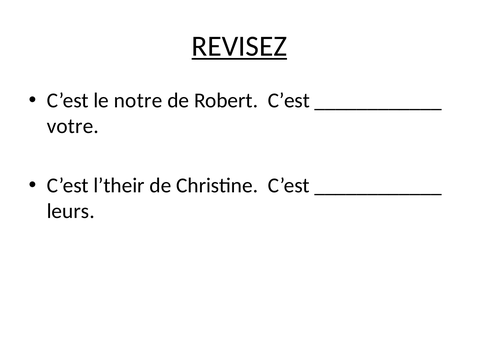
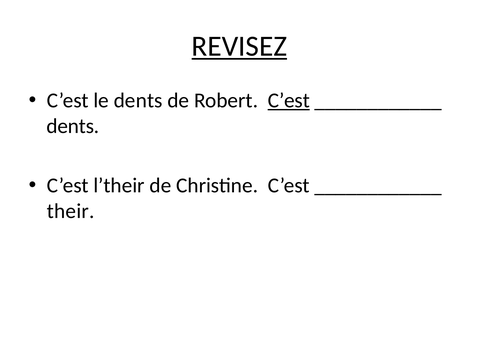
le notre: notre -> dents
C’est at (289, 101) underline: none -> present
votre at (73, 126): votre -> dents
leurs: leurs -> their
